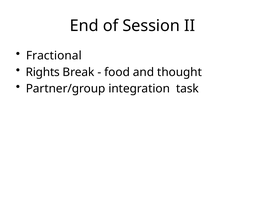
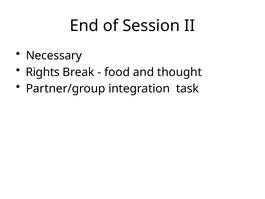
Fractional: Fractional -> Necessary
